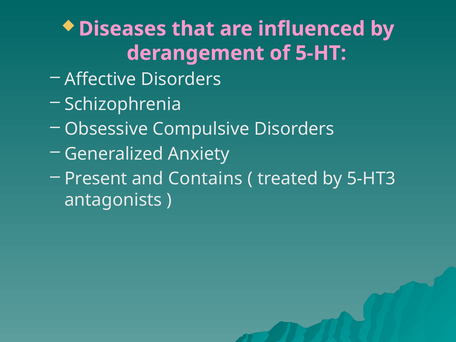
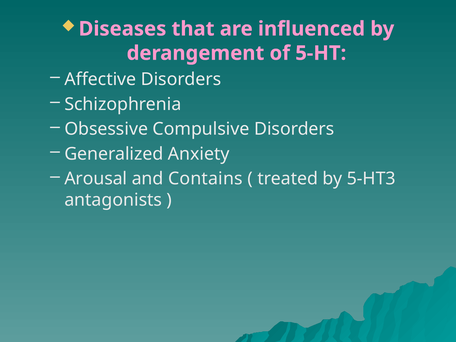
Present: Present -> Arousal
